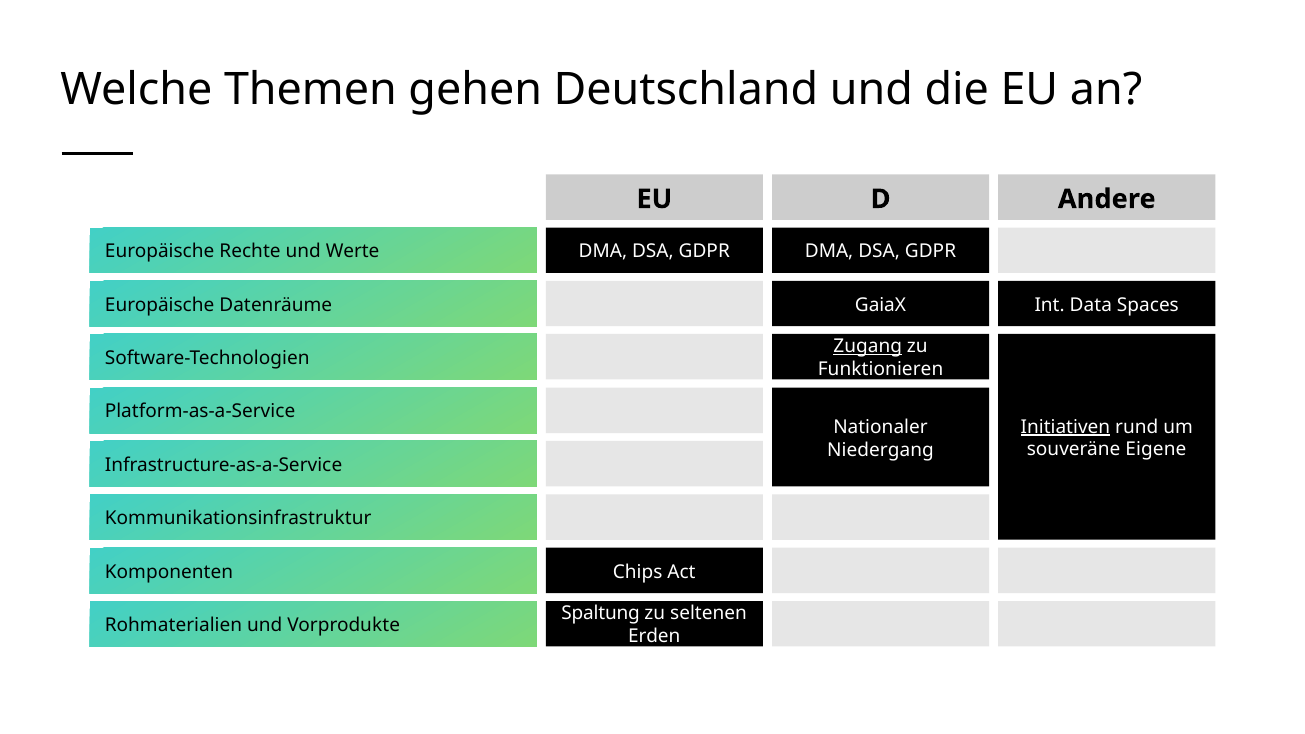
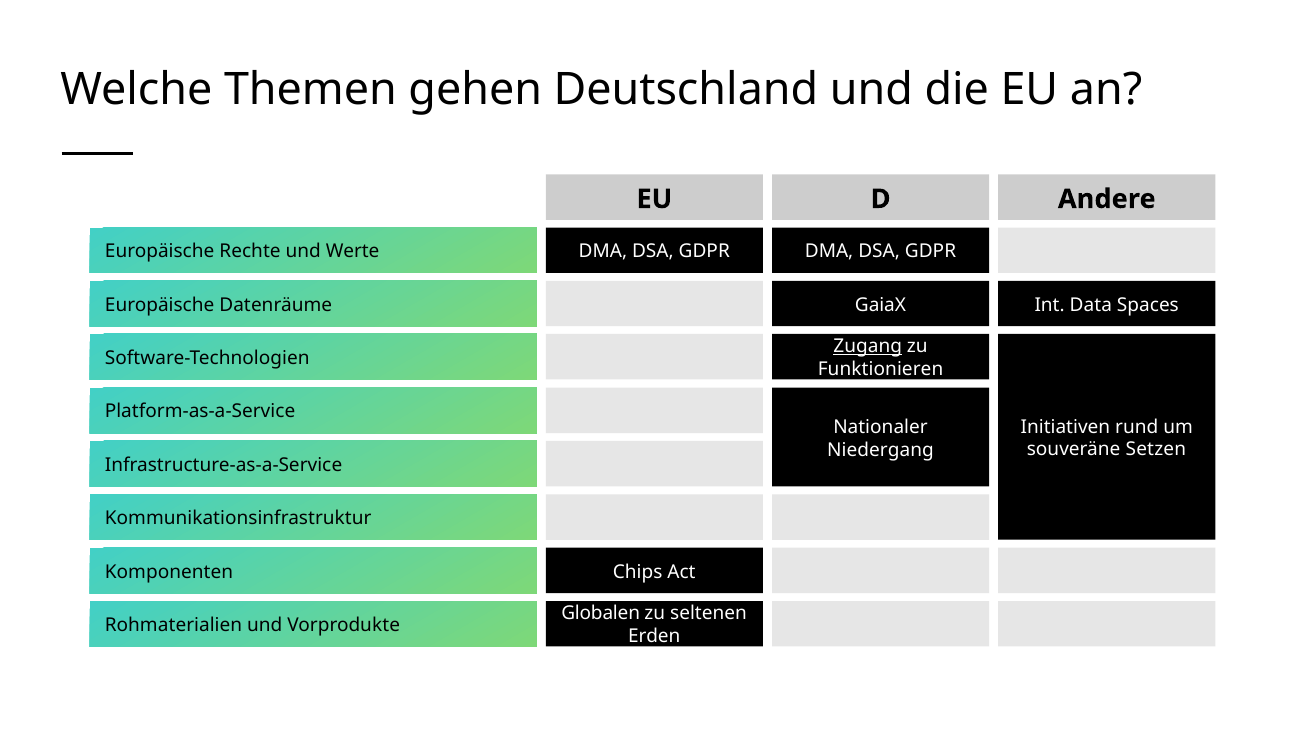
Initiativen underline: present -> none
Eigene: Eigene -> Setzen
Spaltung: Spaltung -> Globalen
